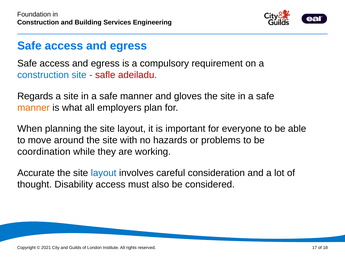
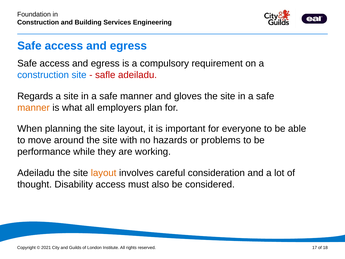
coordination: coordination -> performance
Accurate at (36, 173): Accurate -> Adeiladu
layout at (104, 173) colour: blue -> orange
